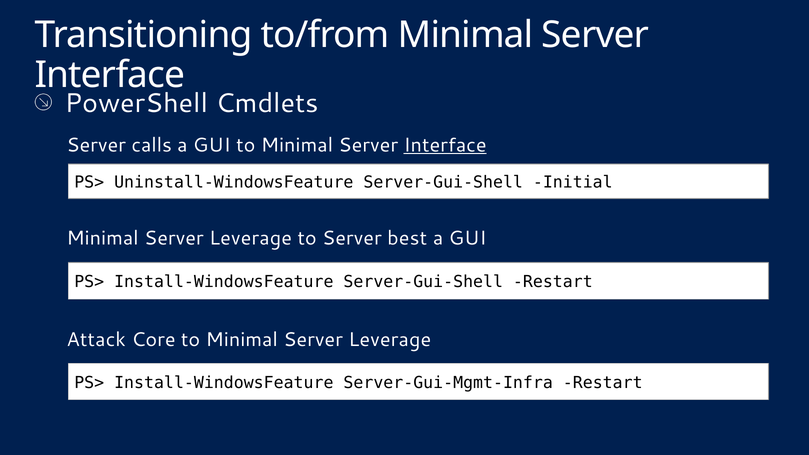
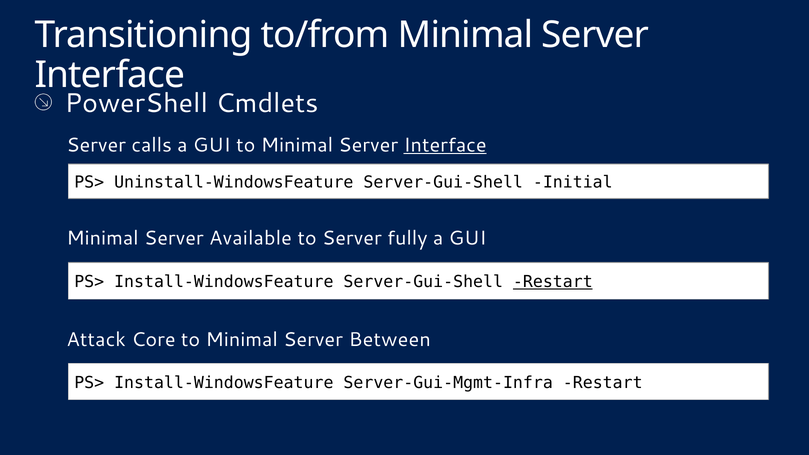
Leverage at (251, 238): Leverage -> Available
best: best -> fully
Restart at (553, 282) underline: none -> present
to Minimal Server Leverage: Leverage -> Between
